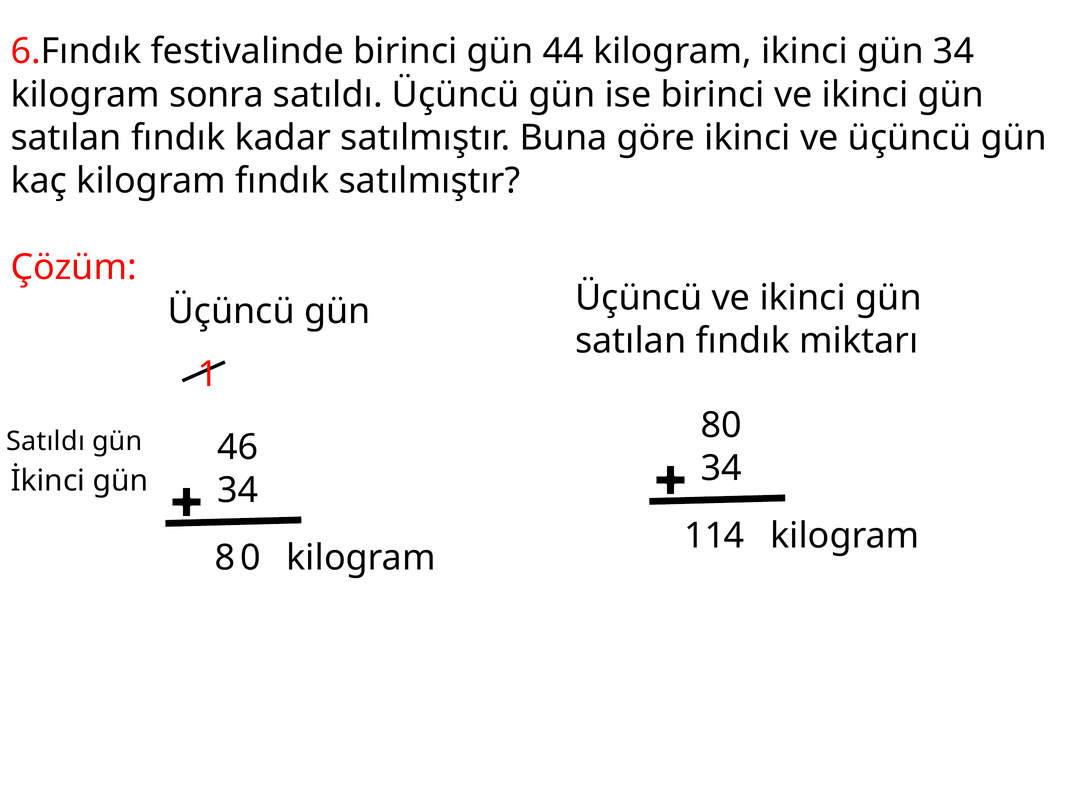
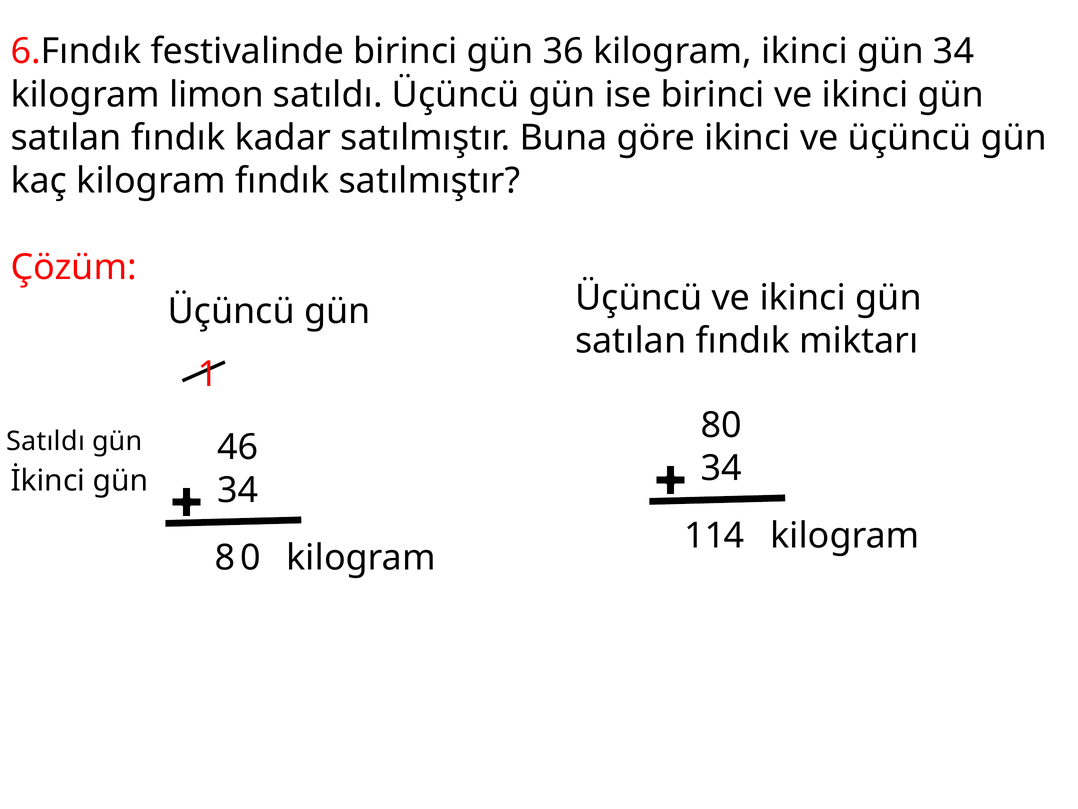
44: 44 -> 36
sonra: sonra -> limon
